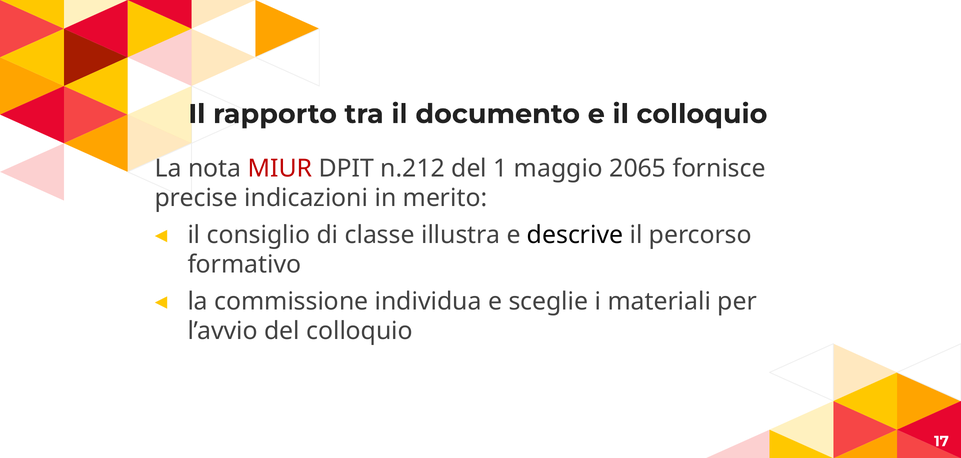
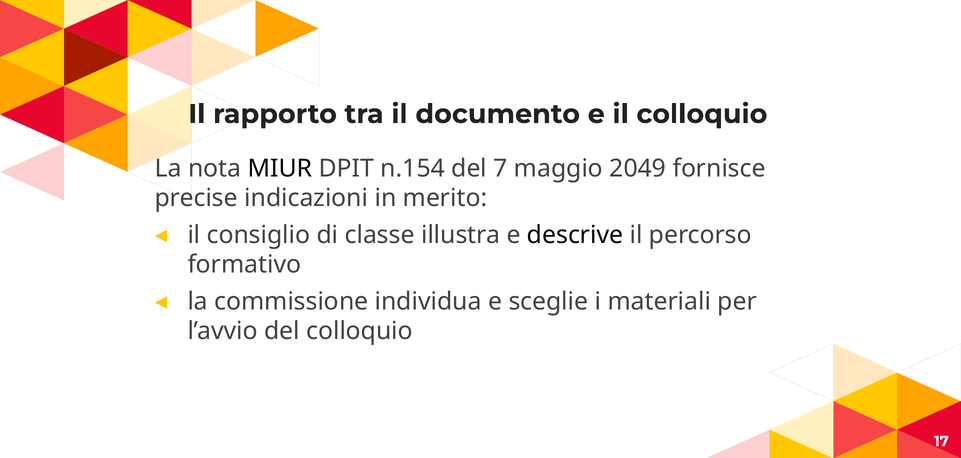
MIUR colour: red -> black
n.212: n.212 -> n.154
1: 1 -> 7
2065: 2065 -> 2049
